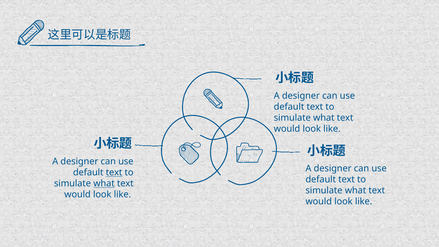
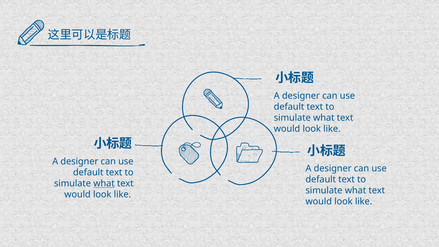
text at (114, 173) underline: present -> none
